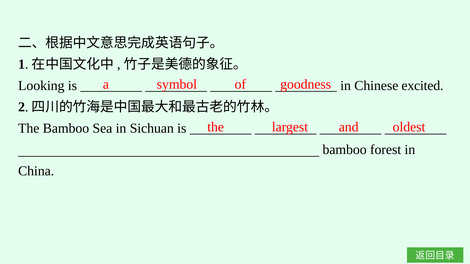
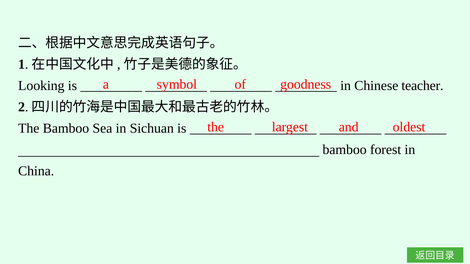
excited: excited -> teacher
